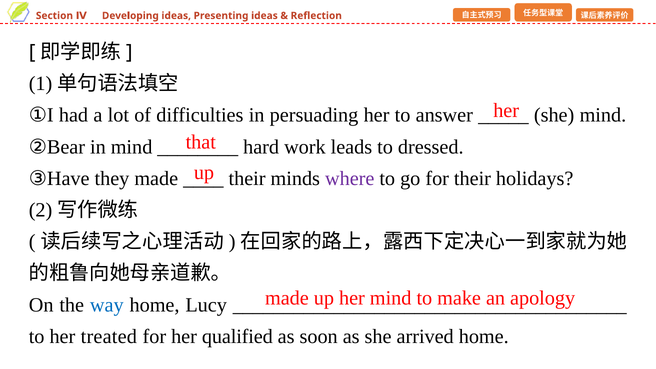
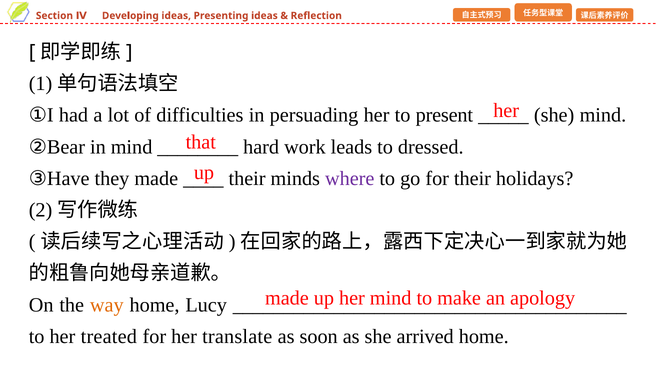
answer: answer -> present
way colour: blue -> orange
qualified: qualified -> translate
